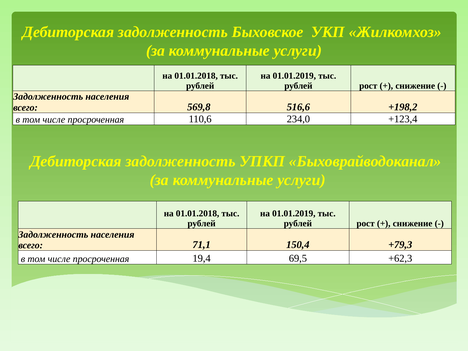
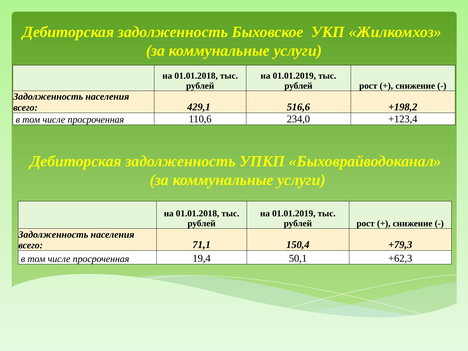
569,8: 569,8 -> 429,1
69,5: 69,5 -> 50,1
